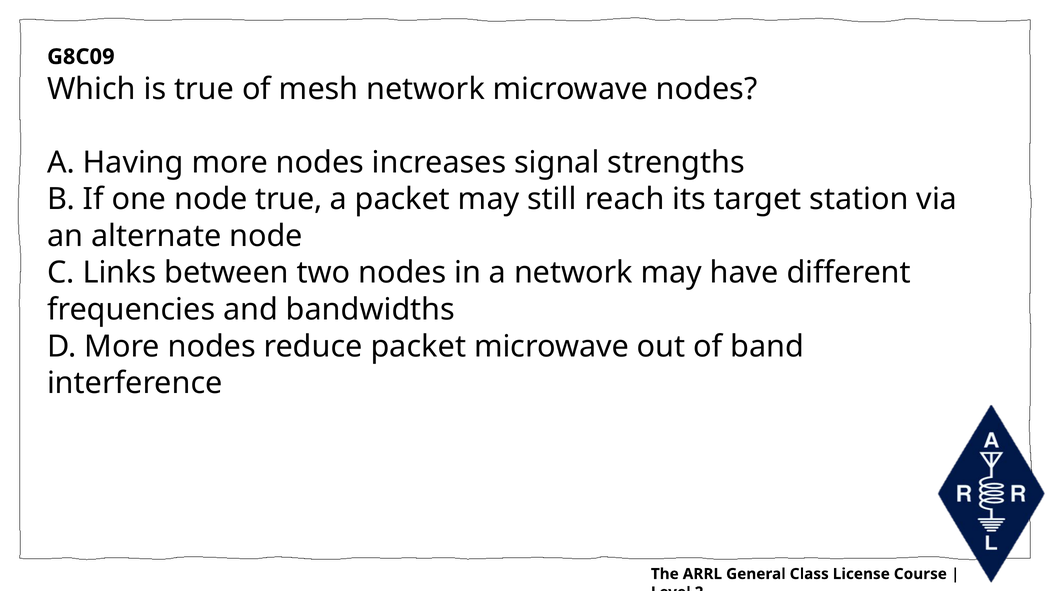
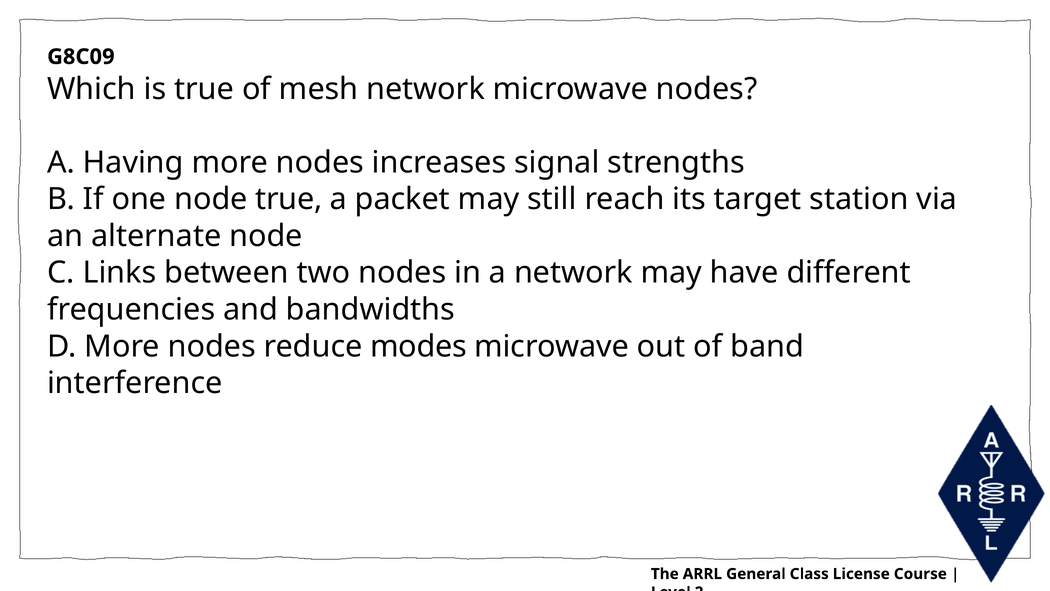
reduce packet: packet -> modes
